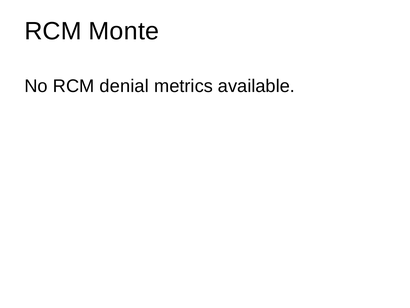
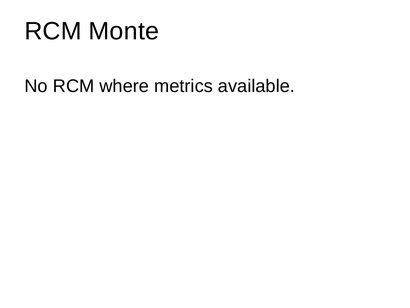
denial: denial -> where
